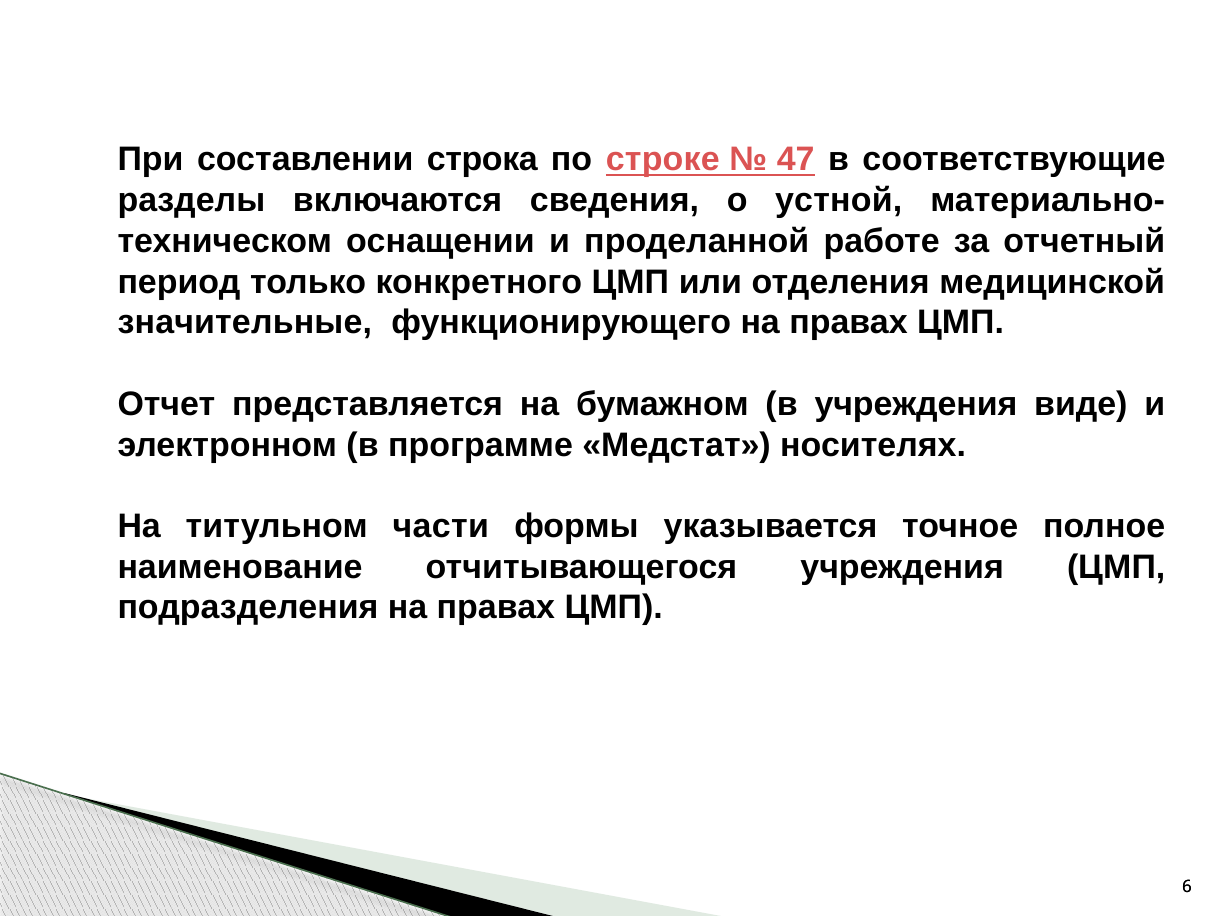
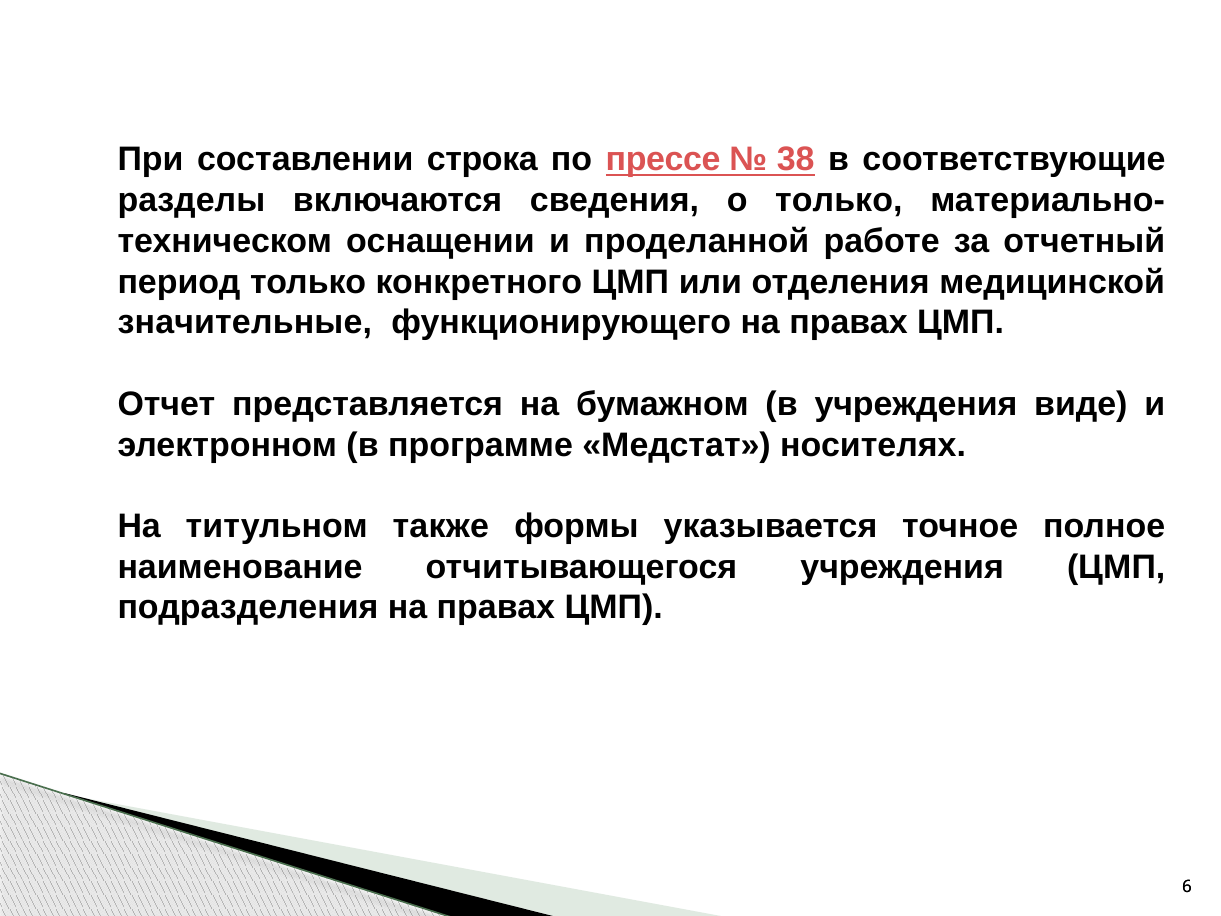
строке: строке -> прессе
47: 47 -> 38
о устной: устной -> только
части: части -> также
